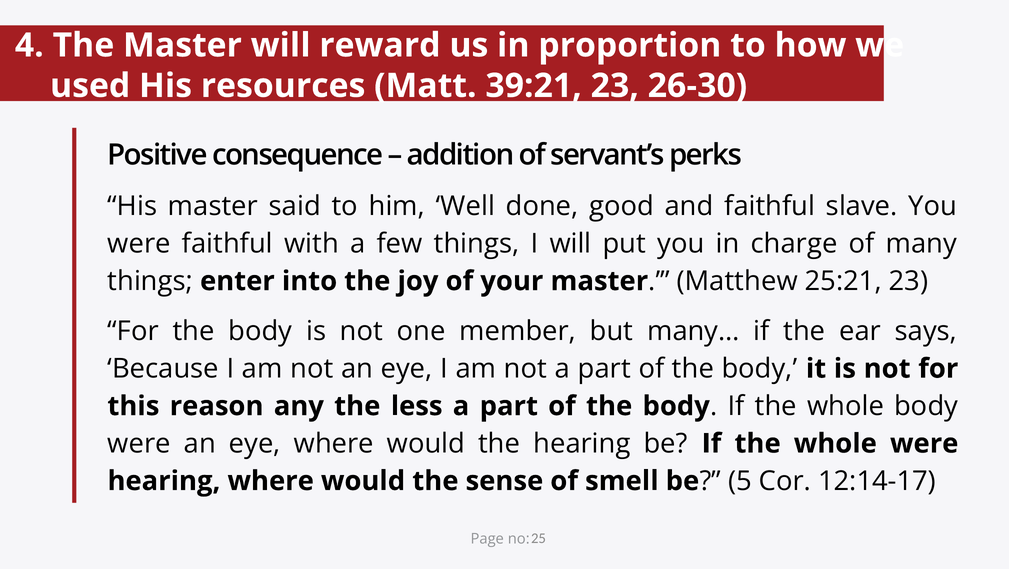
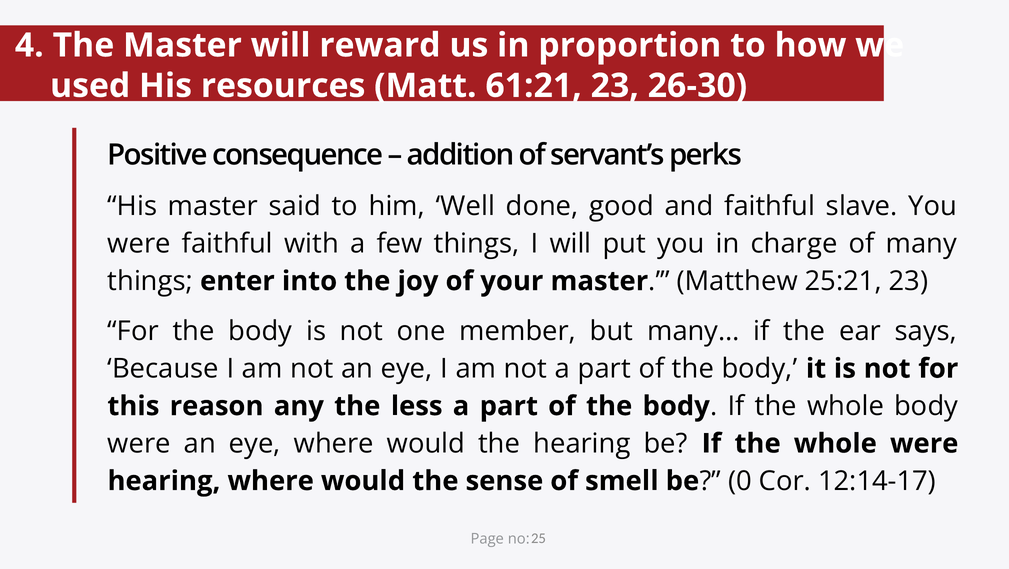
39:21: 39:21 -> 61:21
5: 5 -> 0
